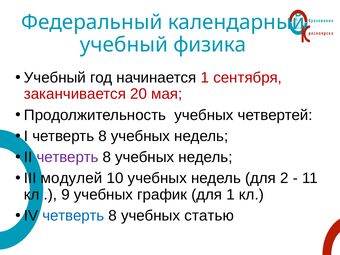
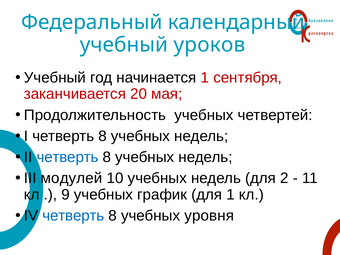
физика: физика -> уроков
четверть at (67, 157) colour: purple -> blue
статью: статью -> уровня
